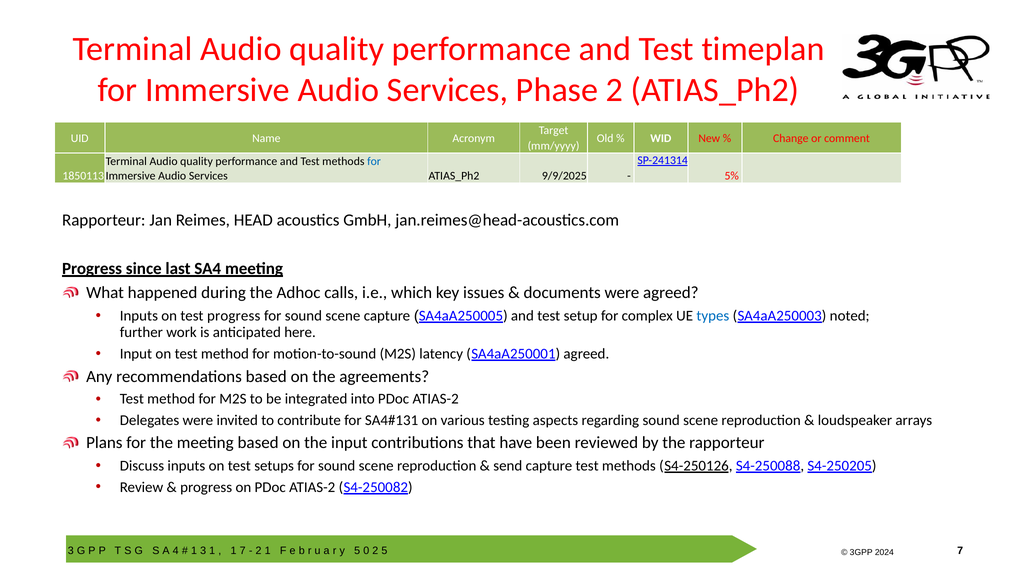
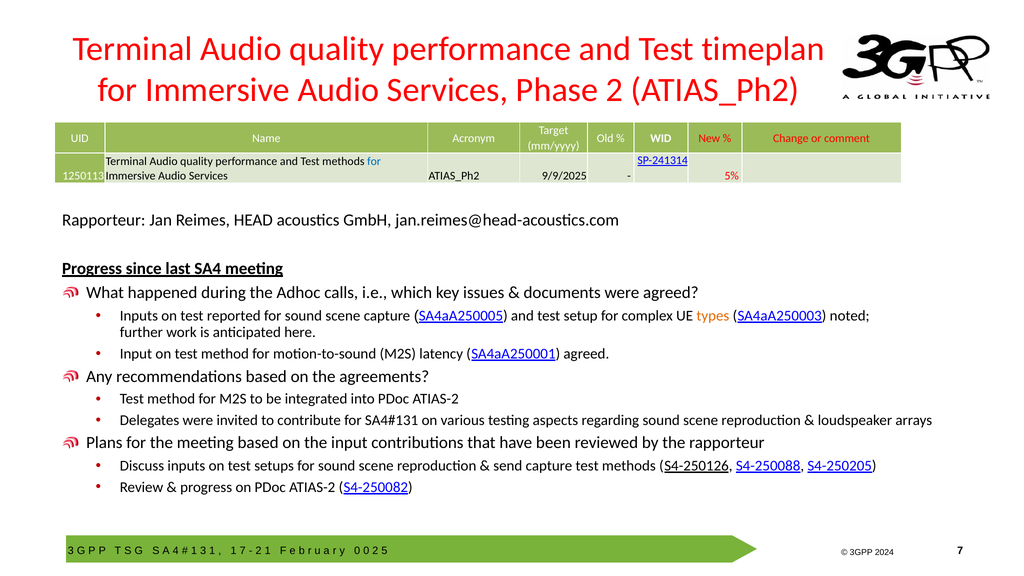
1850113: 1850113 -> 1250113
test progress: progress -> reported
types colour: blue -> orange
5 at (357, 551): 5 -> 0
